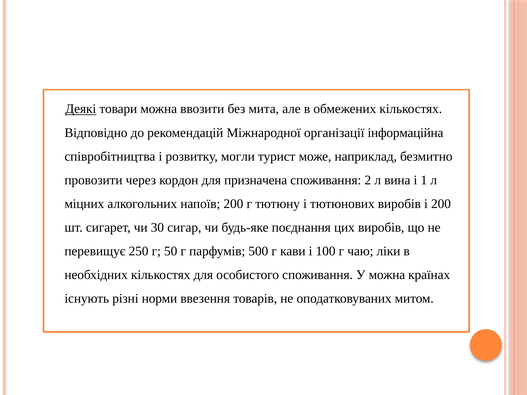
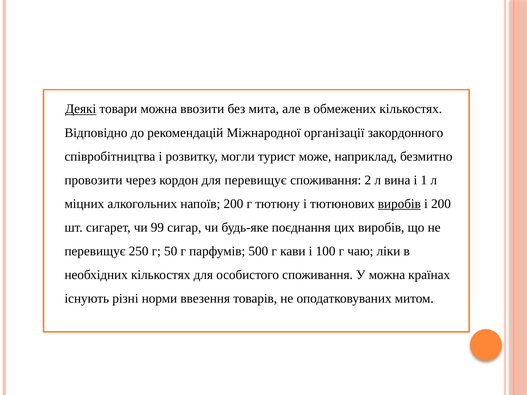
інформаційна: інформаційна -> закордонного
для призначена: призначена -> перевищує
виробів at (399, 204) underline: none -> present
30: 30 -> 99
